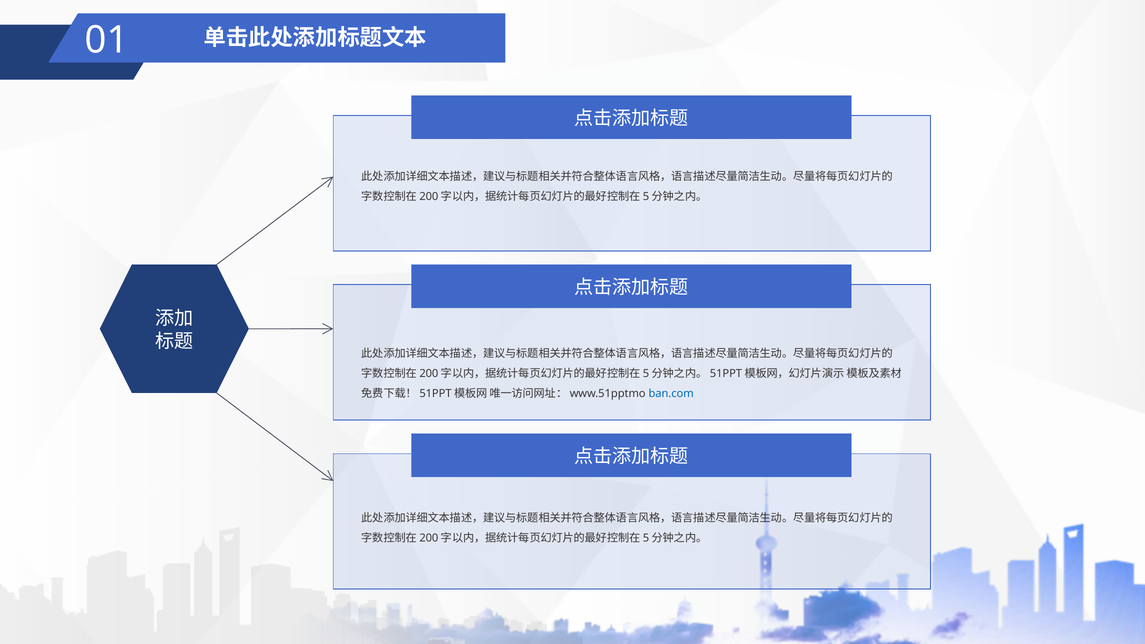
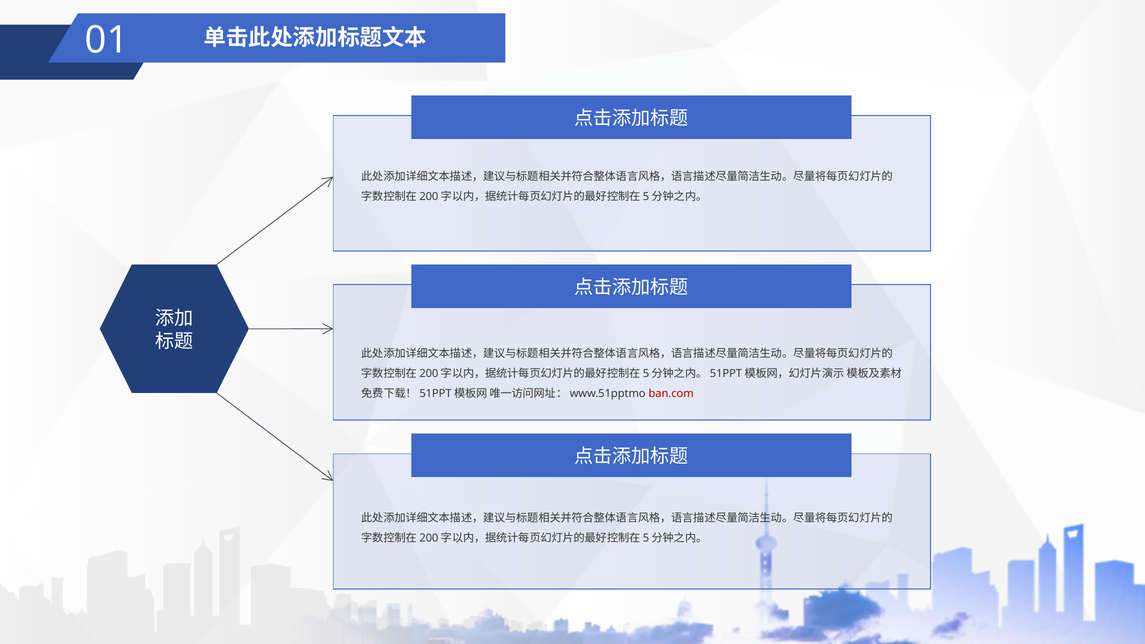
ban.com colour: blue -> red
